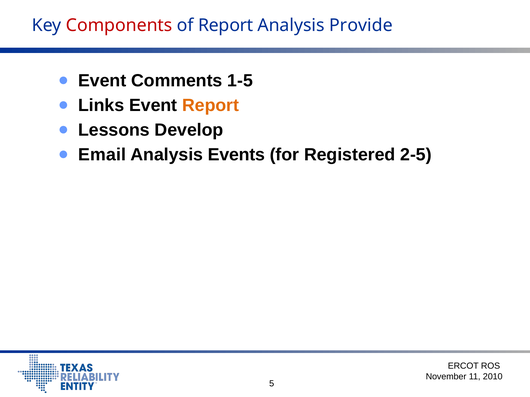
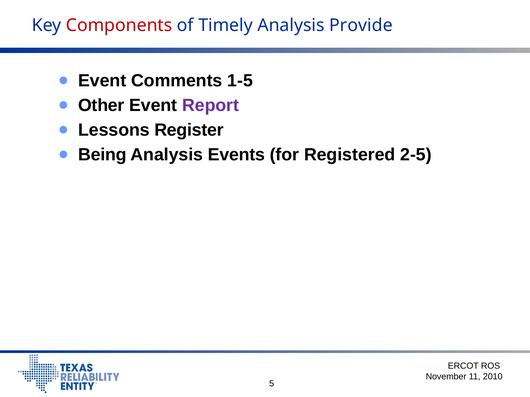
of Report: Report -> Timely
Links: Links -> Other
Report at (211, 105) colour: orange -> purple
Develop: Develop -> Register
Email: Email -> Being
